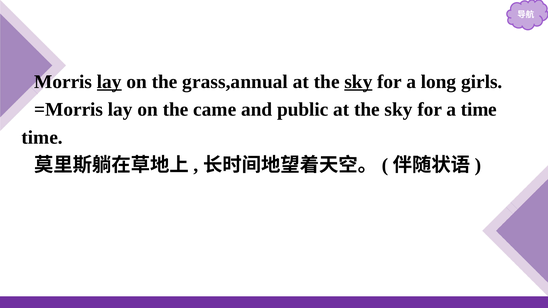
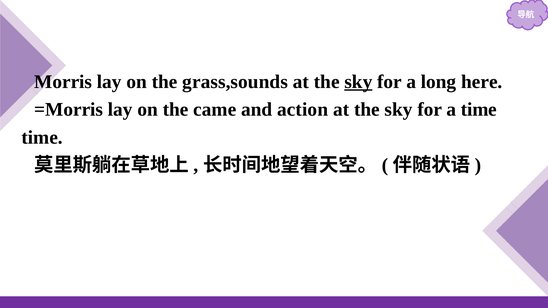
lay at (109, 82) underline: present -> none
grass,annual: grass,annual -> grass,sounds
girls: girls -> here
public: public -> action
